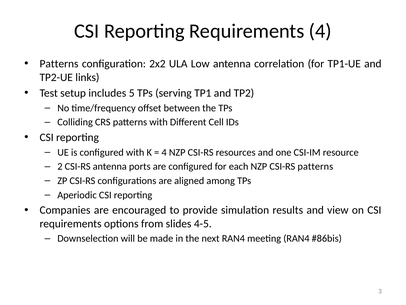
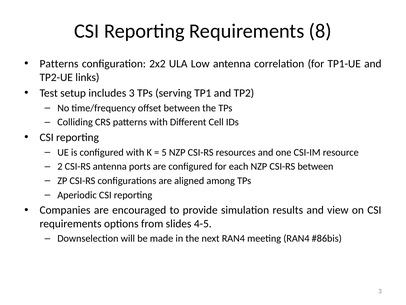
Requirements 4: 4 -> 8
includes 5: 5 -> 3
4 at (164, 152): 4 -> 5
CSI-RS patterns: patterns -> between
